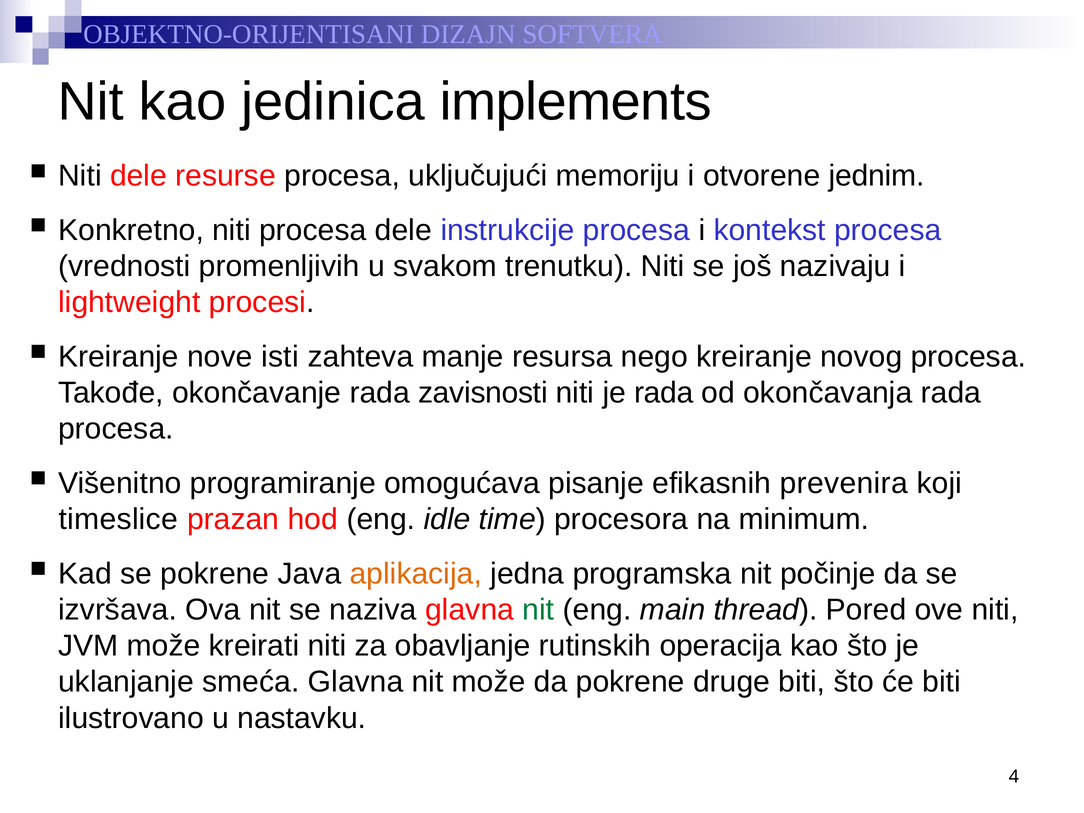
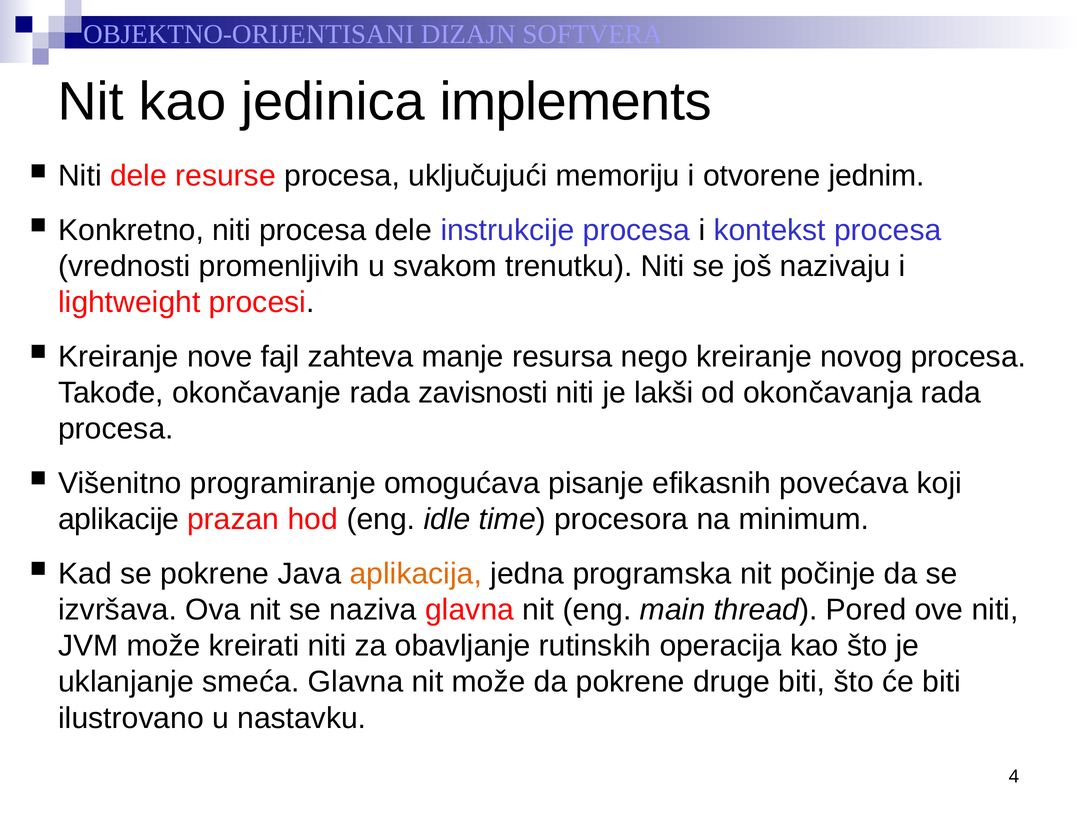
isti: isti -> fajl
je rada: rada -> lakši
prevenira: prevenira -> povećava
timeslice: timeslice -> aplikacije
nit at (538, 610) colour: green -> black
